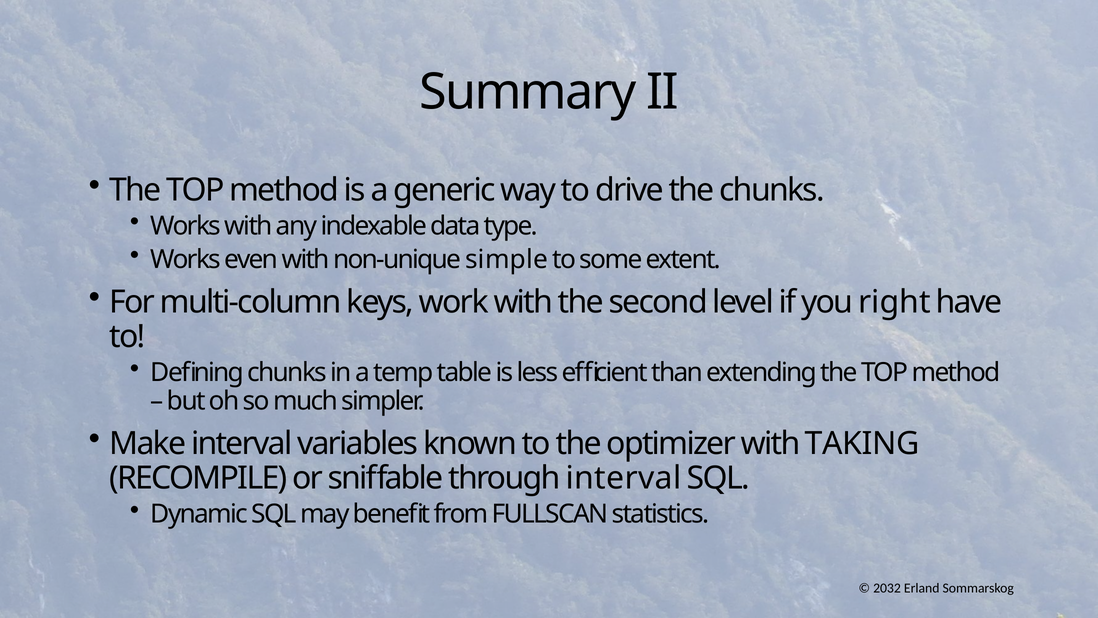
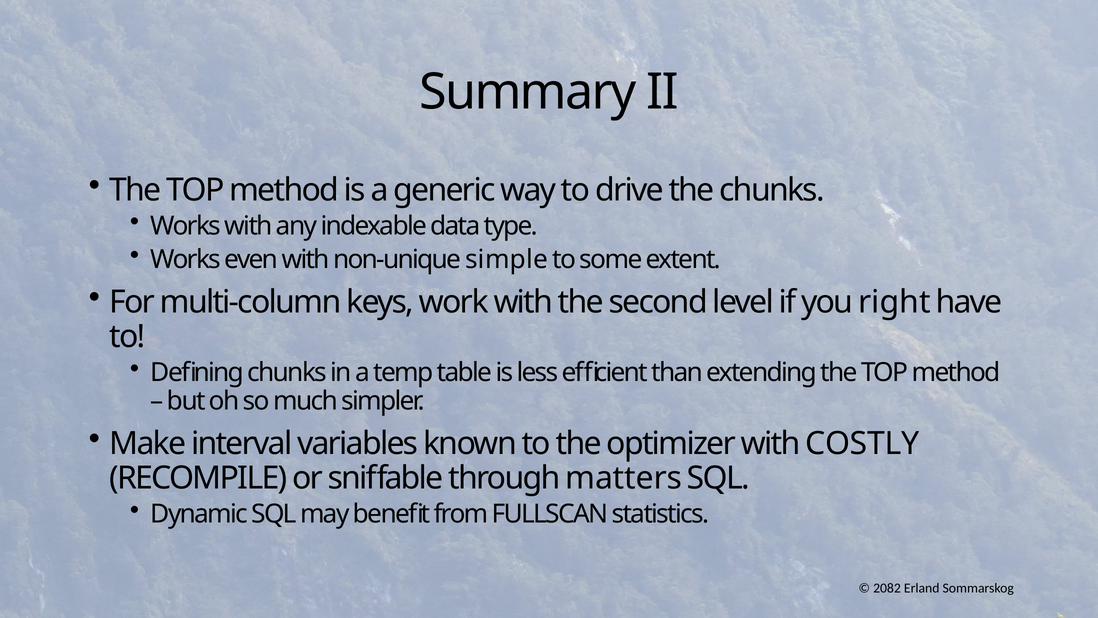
TAKING: TAKING -> COSTLY
through interval: interval -> matters
2032: 2032 -> 2082
